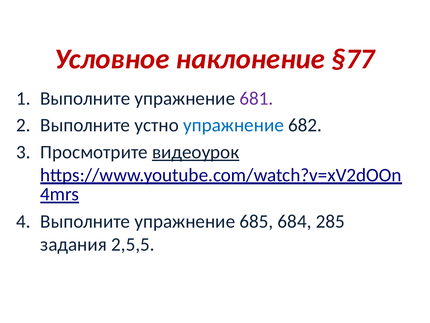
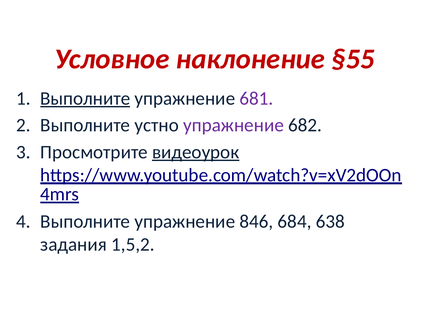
§77: §77 -> §55
Выполните at (85, 98) underline: none -> present
упражнение at (234, 125) colour: blue -> purple
685: 685 -> 846
285: 285 -> 638
2,5,5: 2,5,5 -> 1,5,2
